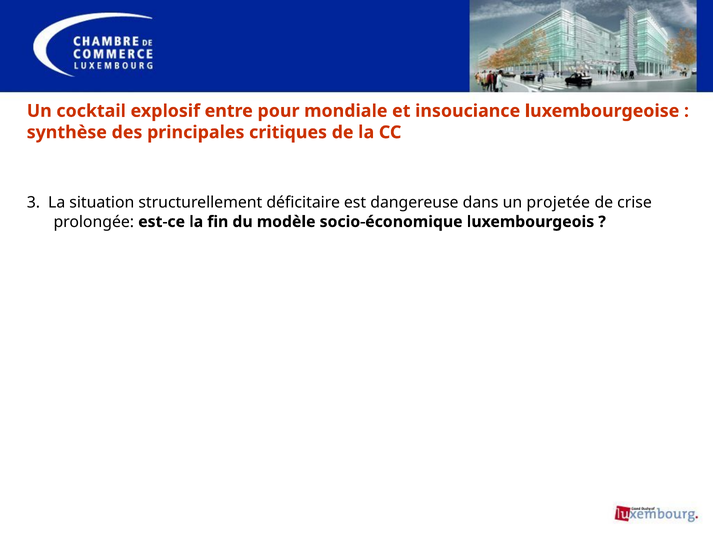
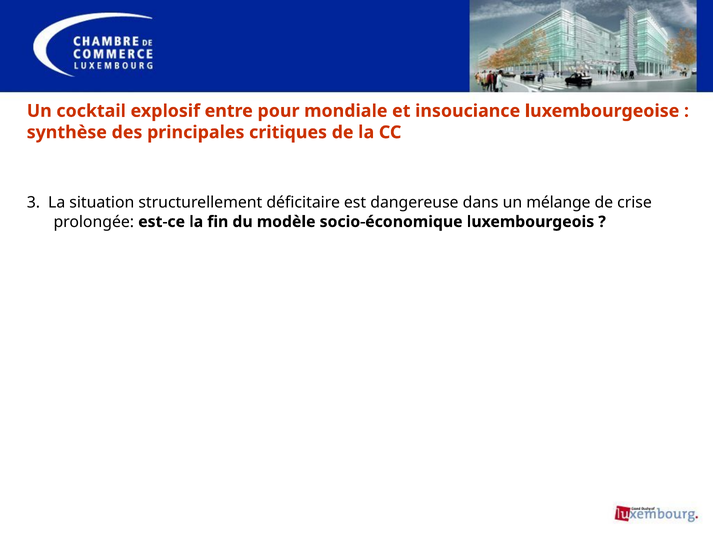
projetée: projetée -> mélange
